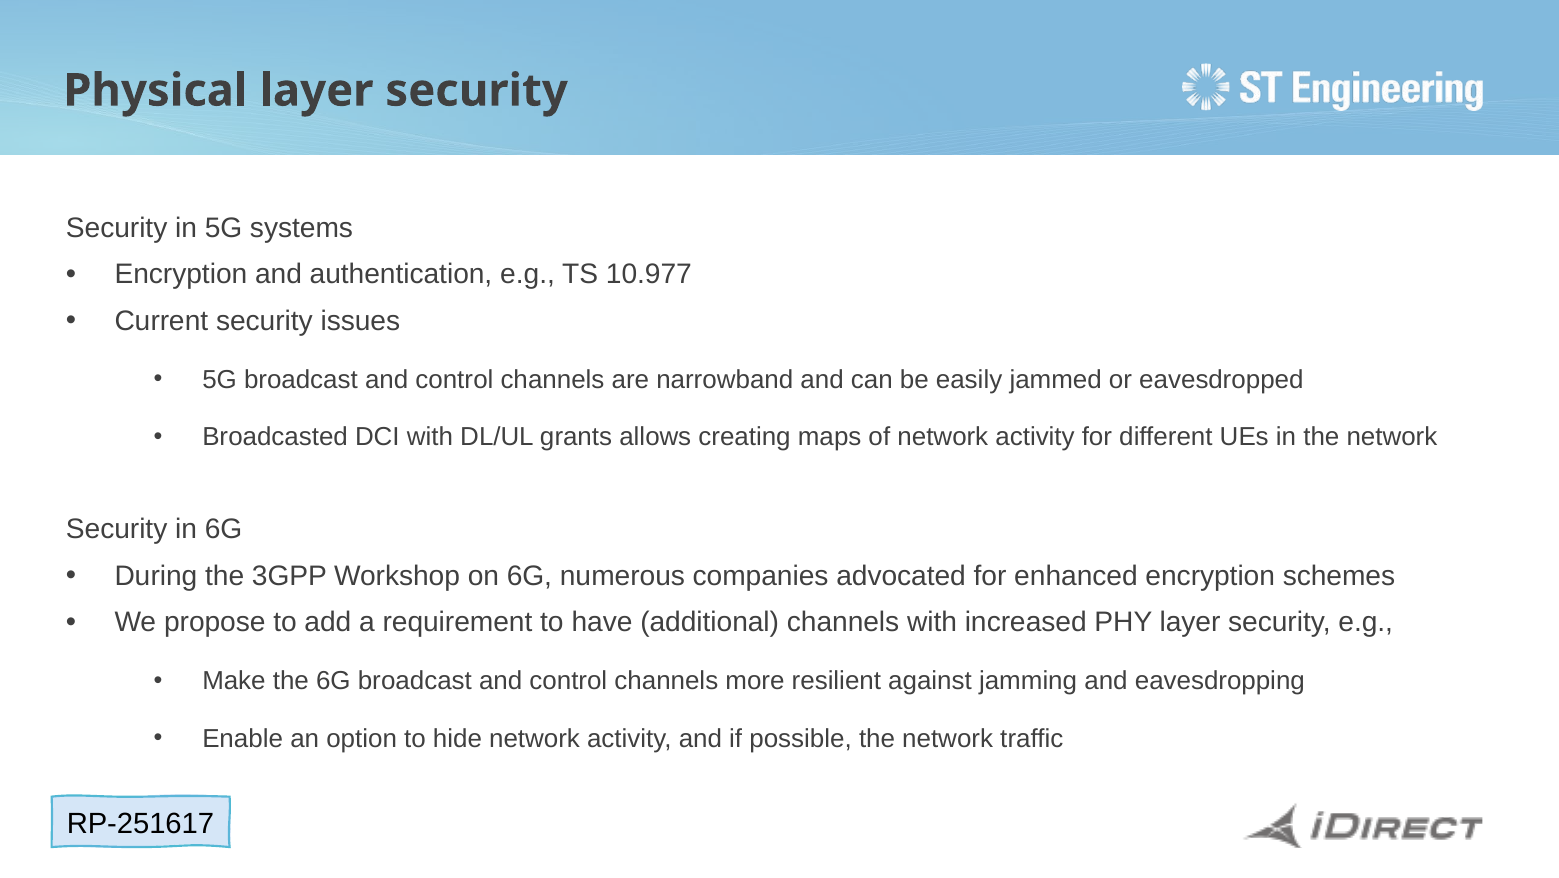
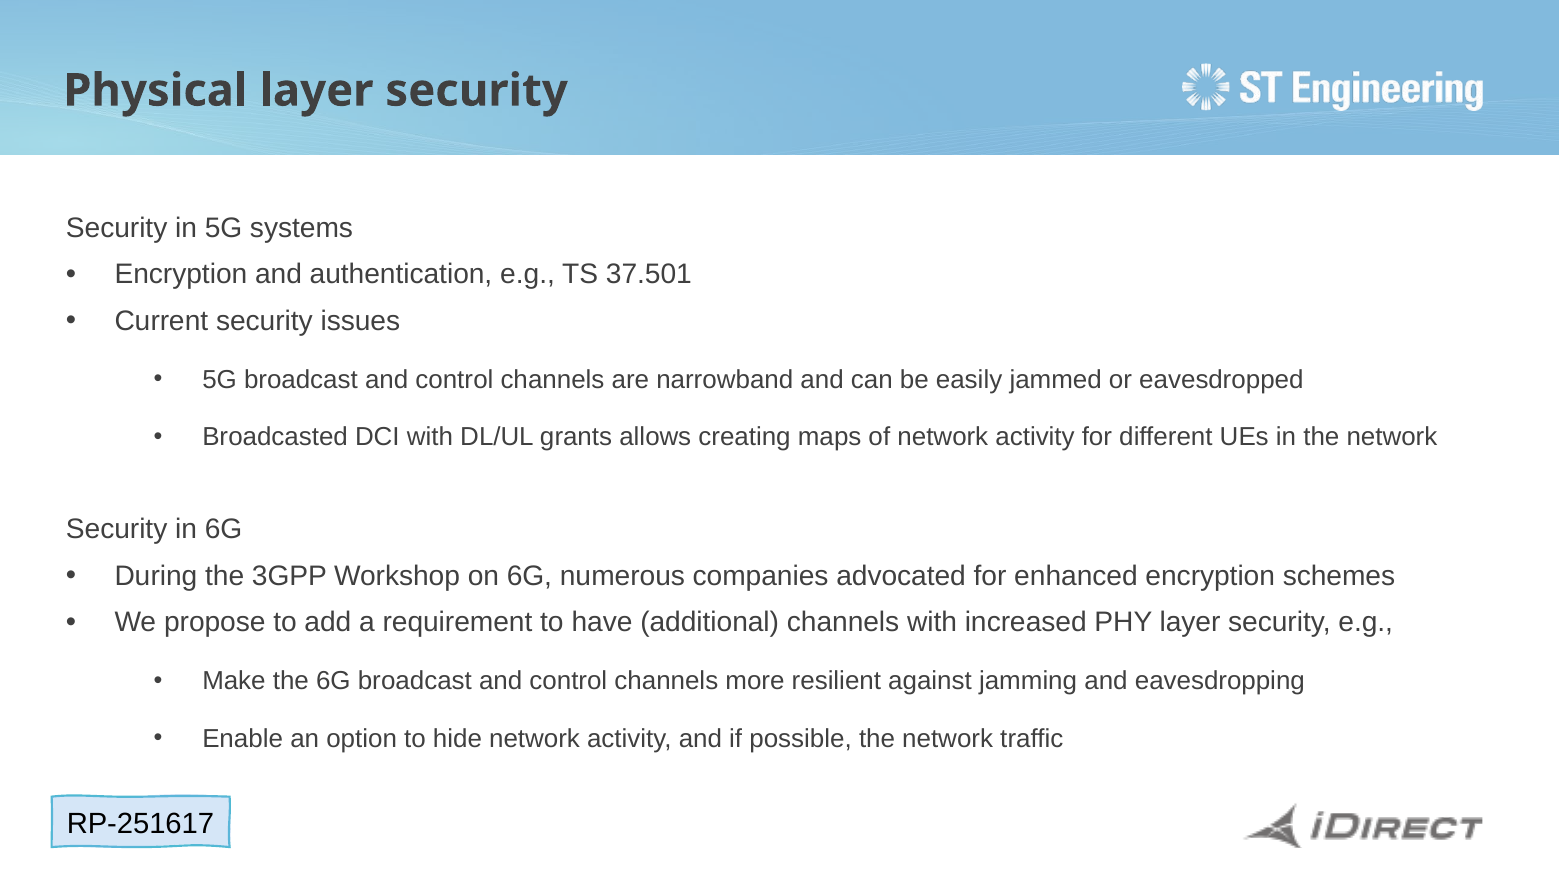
10.977: 10.977 -> 37.501
